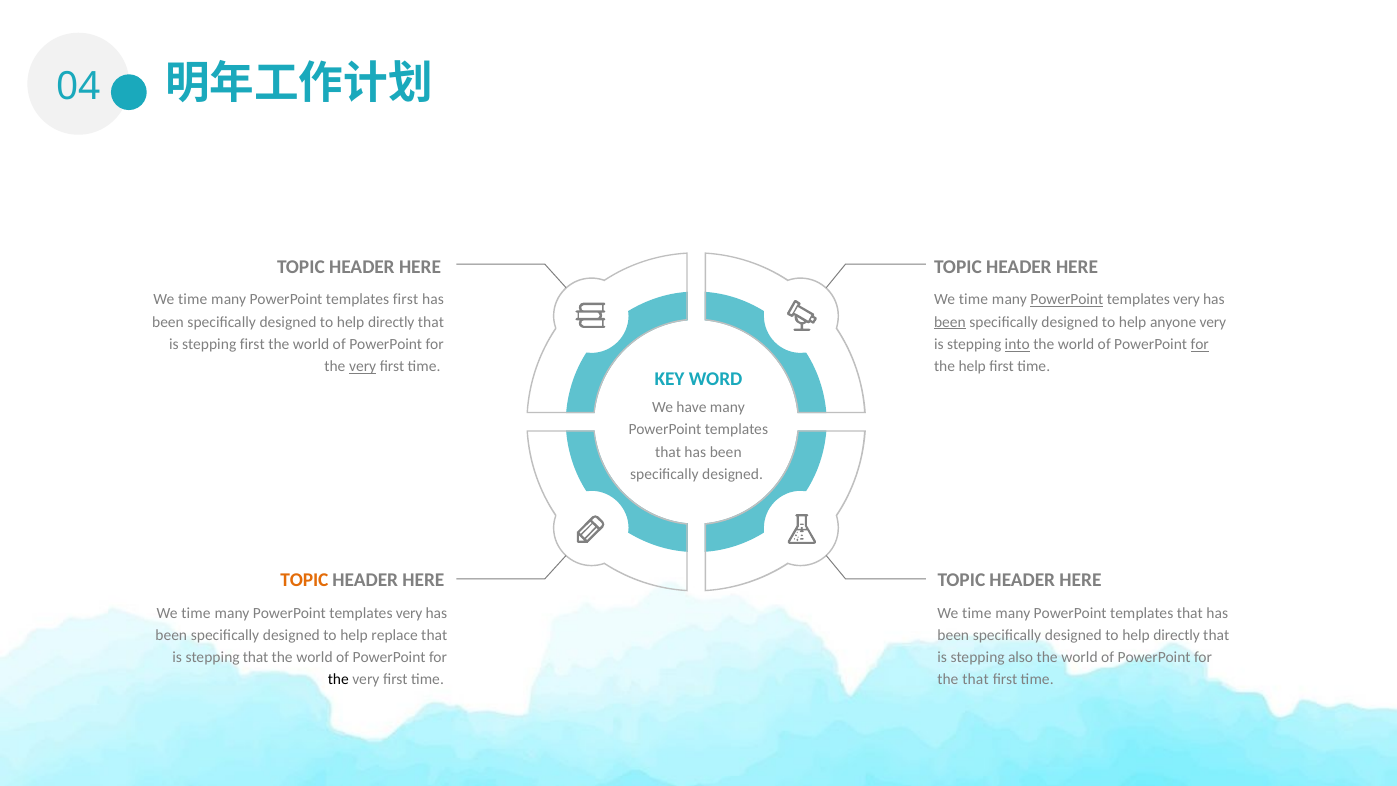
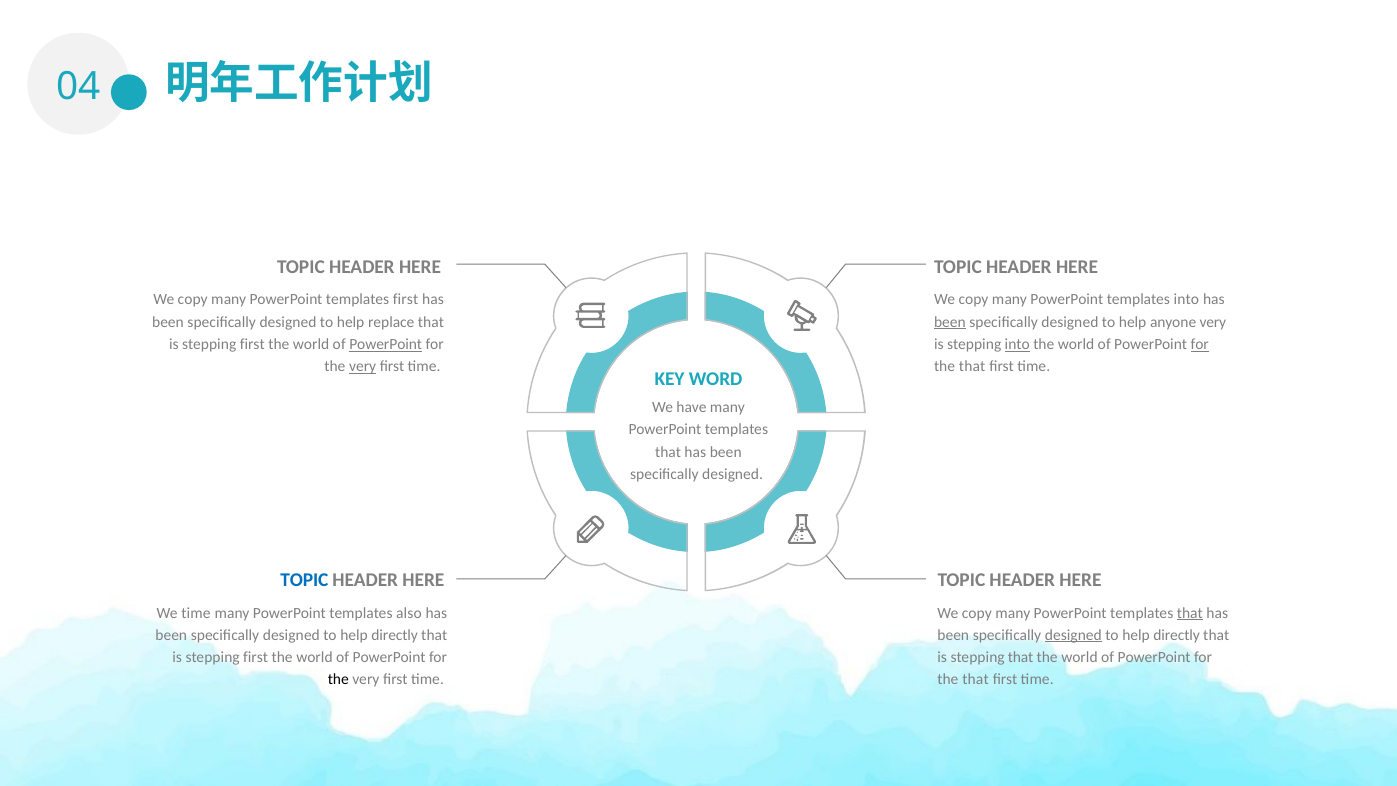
time at (193, 300): time -> copy
time at (973, 300): time -> copy
PowerPoint at (1067, 300) underline: present -> none
very at (1187, 300): very -> into
directly at (391, 322): directly -> replace
PowerPoint at (386, 344) underline: none -> present
help at (972, 367): help -> that
TOPIC at (304, 580) colour: orange -> blue
very at (409, 613): very -> also
time at (977, 613): time -> copy
that at (1190, 613) underline: none -> present
replace at (395, 635): replace -> directly
designed at (1073, 635) underline: none -> present
that at (256, 657): that -> first
stepping also: also -> that
